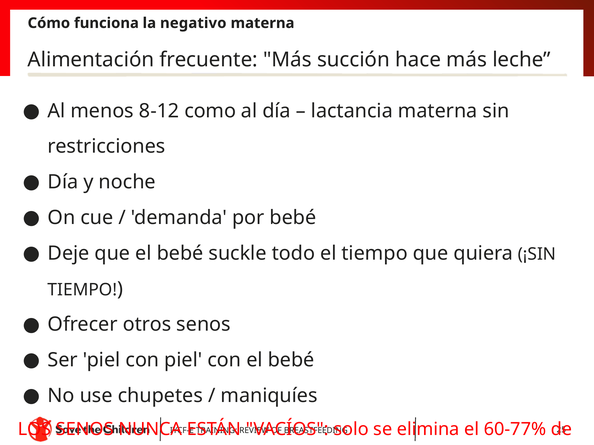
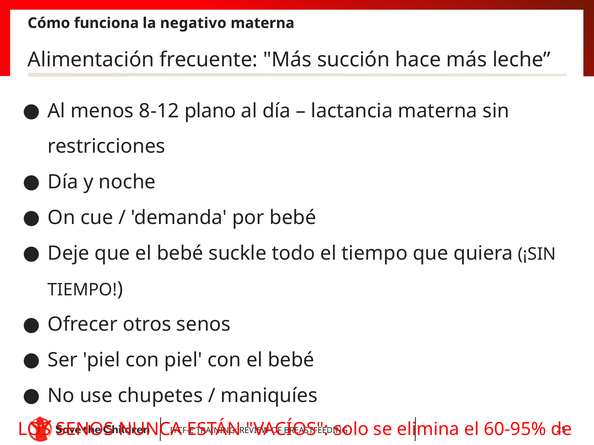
como: como -> plano
60-77%: 60-77% -> 60-95%
